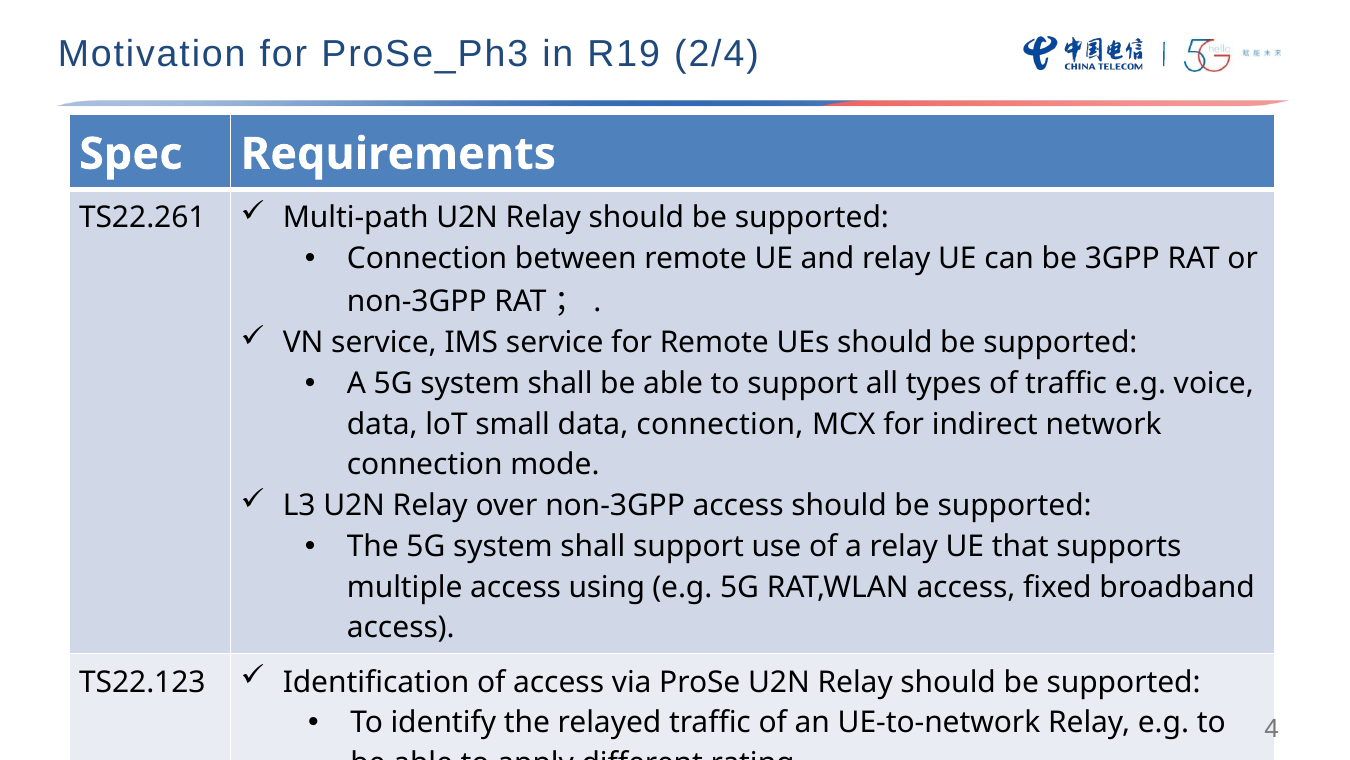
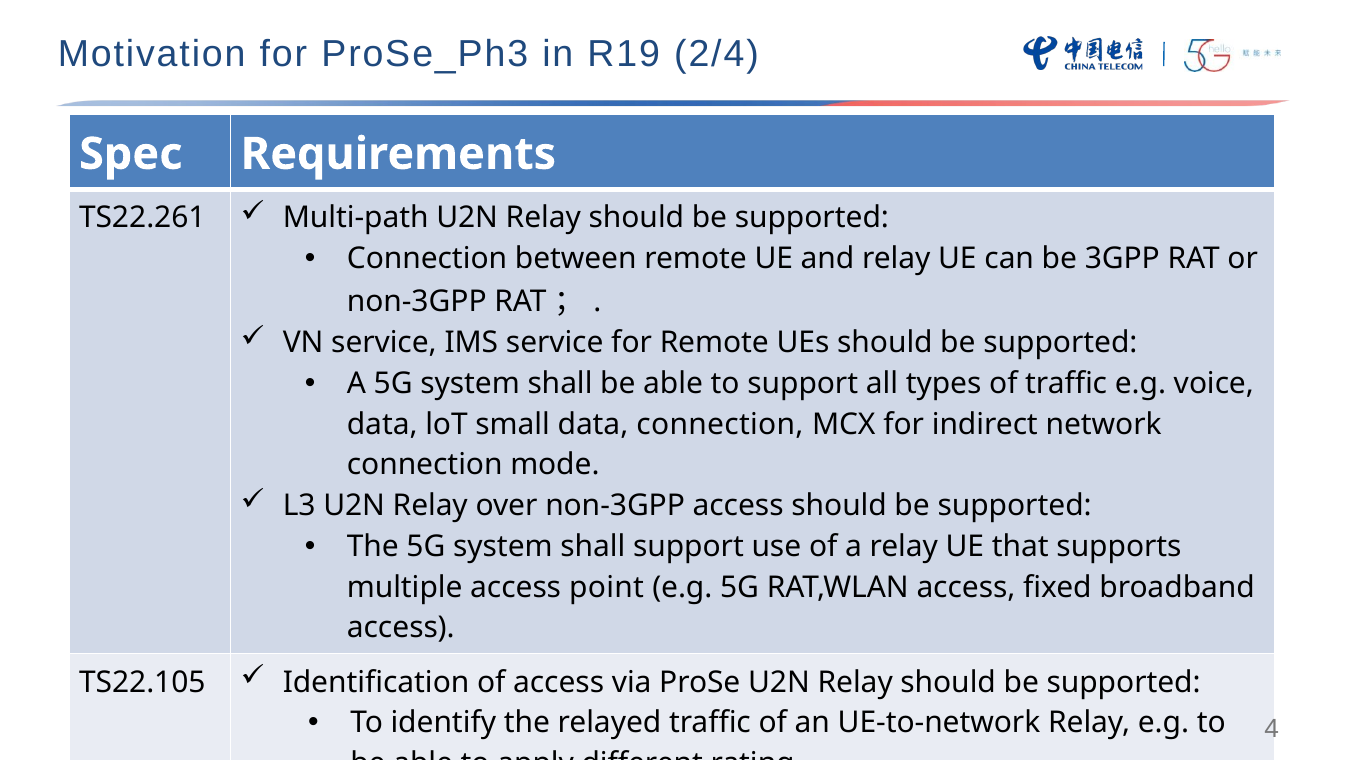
using: using -> point
TS22.123: TS22.123 -> TS22.105
